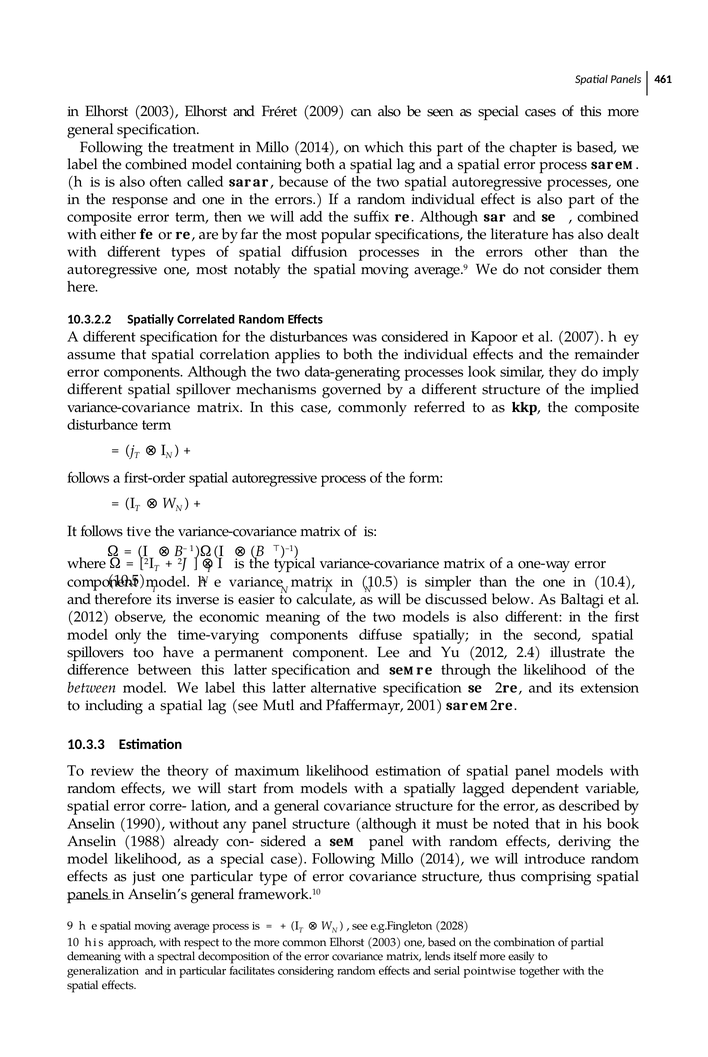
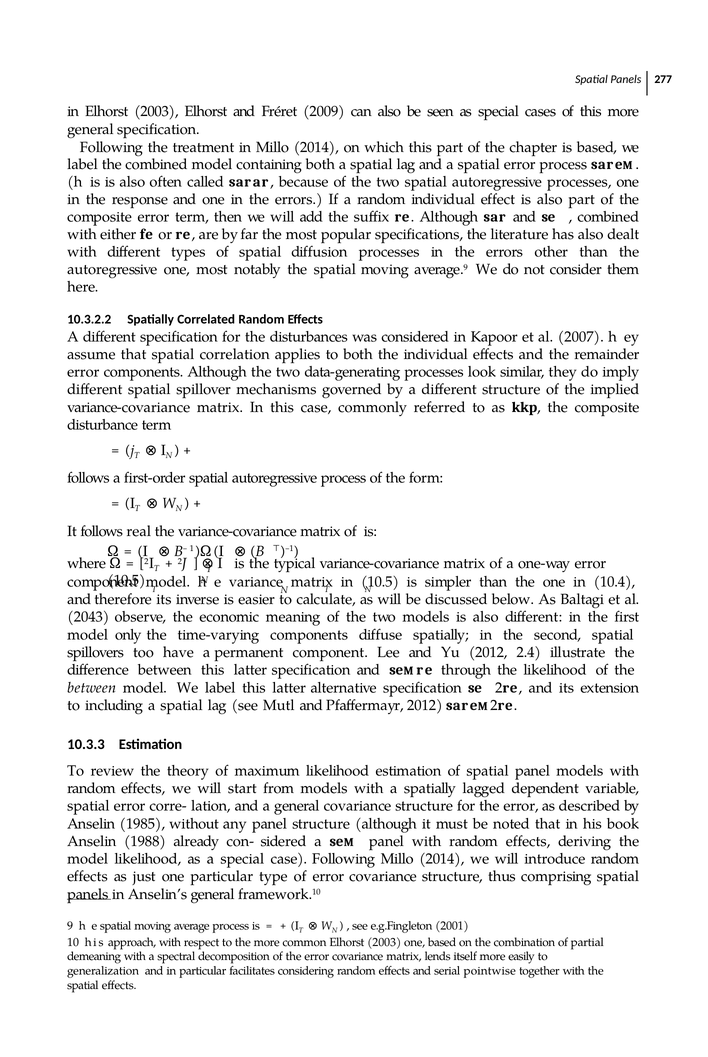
461: 461 -> 277
tive: tive -> real
2012 at (88, 617): 2012 -> 2043
Pfaffermayr 2001: 2001 -> 2012
1990: 1990 -> 1985
2028: 2028 -> 2001
